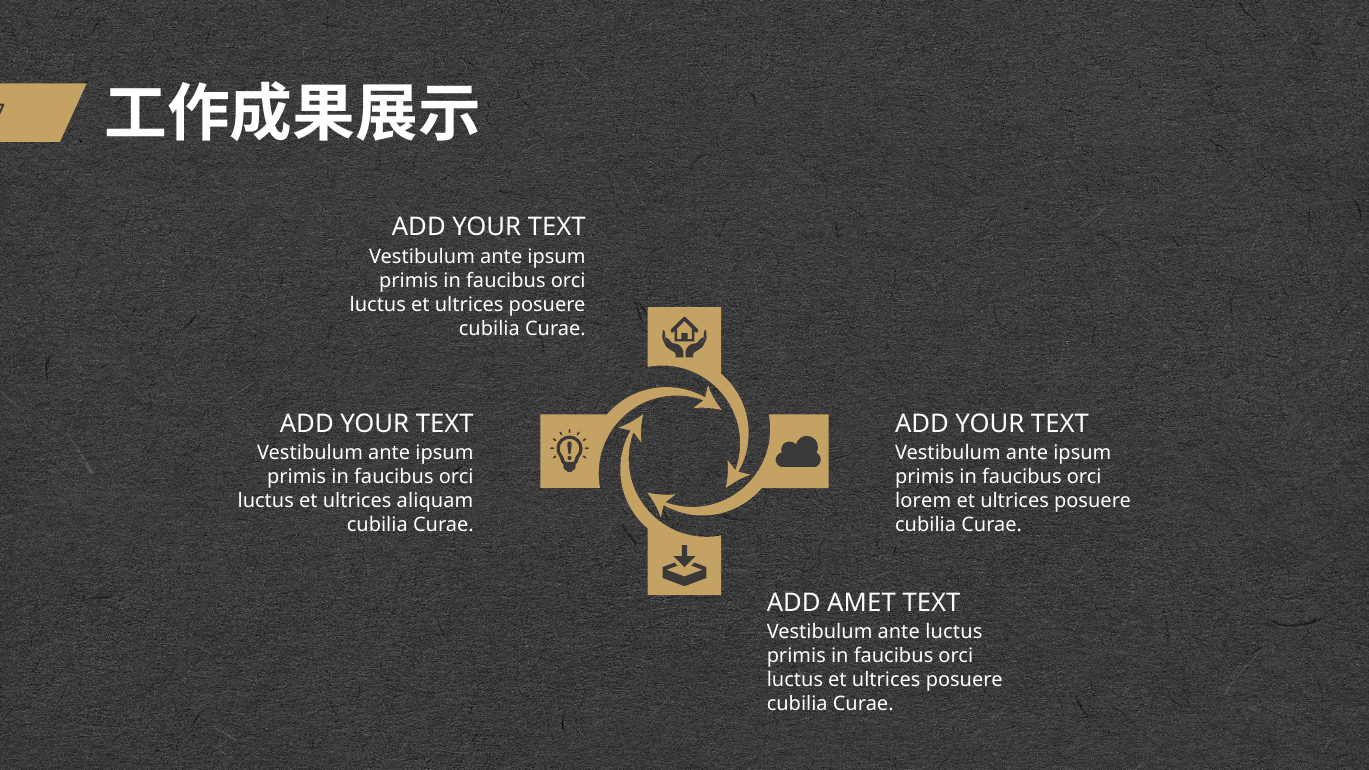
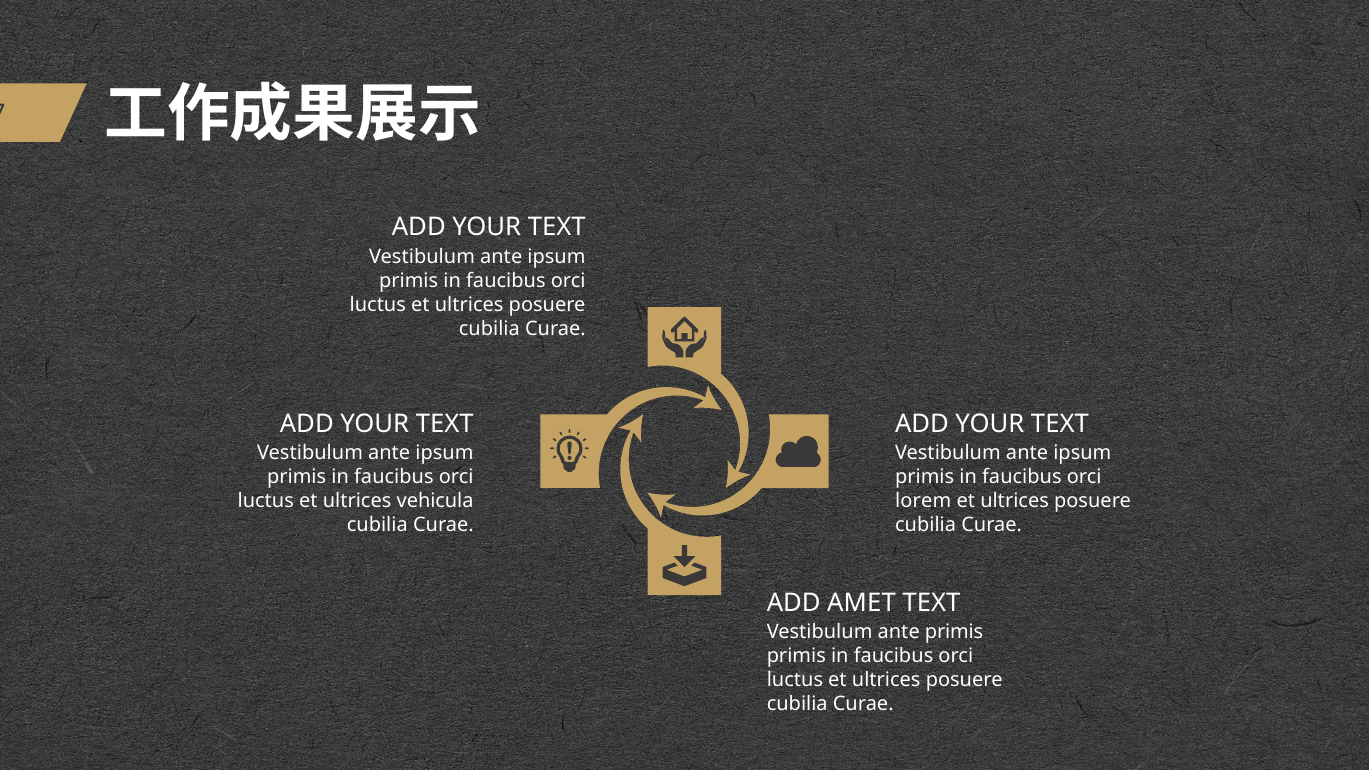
aliquam: aliquam -> vehicula
ante luctus: luctus -> primis
